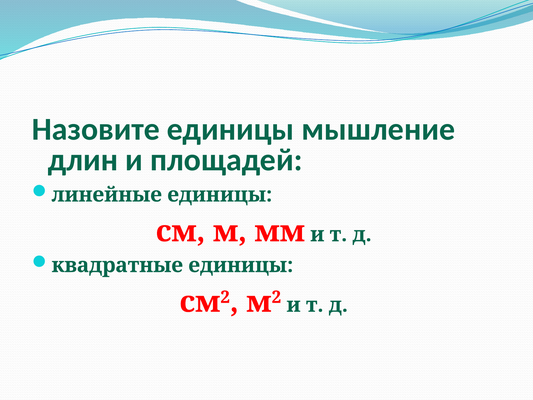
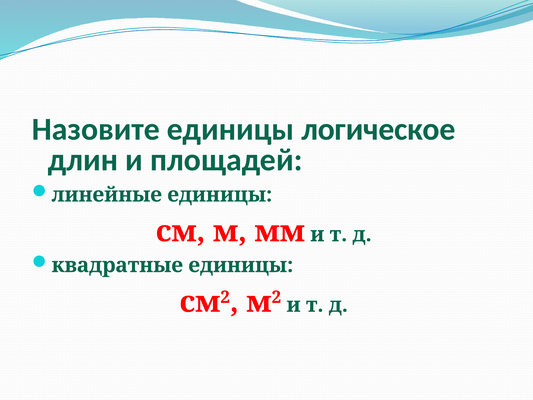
мышление: мышление -> логическое
